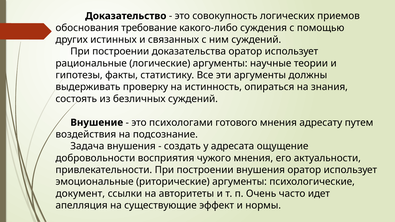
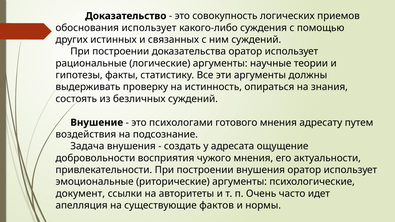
обоснования требование: требование -> использует
эффект: эффект -> фактов
